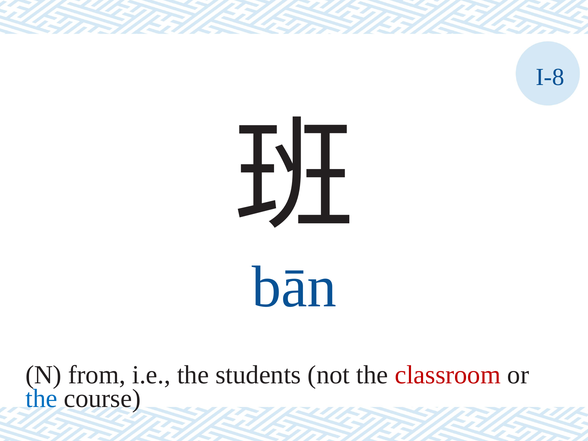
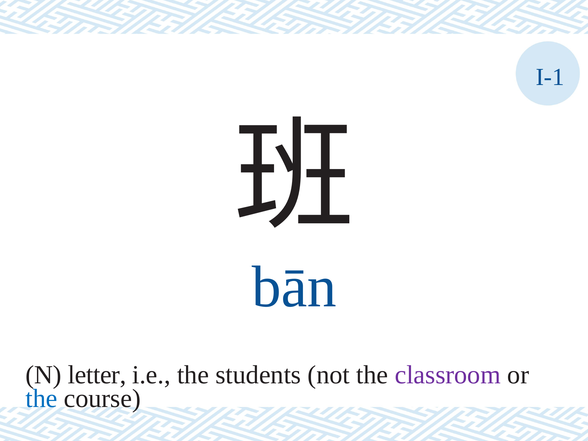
I-8: I-8 -> I-1
from: from -> letter
classroom colour: red -> purple
